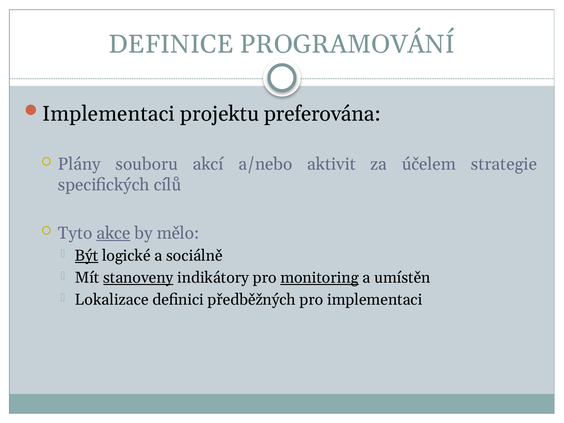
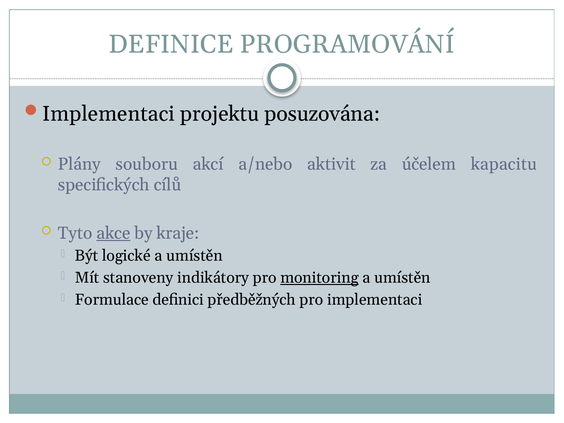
preferována: preferována -> posuzována
strategie: strategie -> kapacitu
mělo: mělo -> kraje
Být underline: present -> none
logické a sociálně: sociálně -> umístěn
stanoveny underline: present -> none
Lokalizace: Lokalizace -> Formulace
